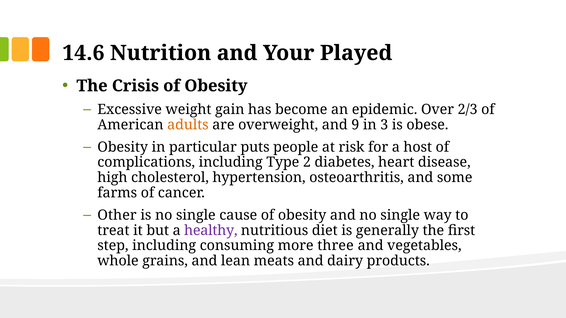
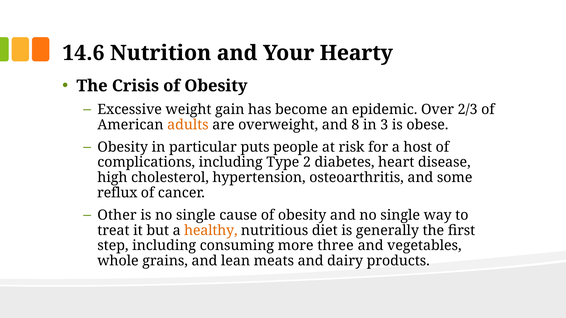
Played: Played -> Hearty
9: 9 -> 8
farms: farms -> reflux
healthy colour: purple -> orange
